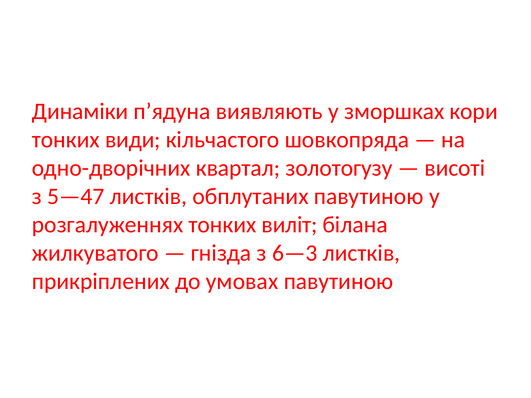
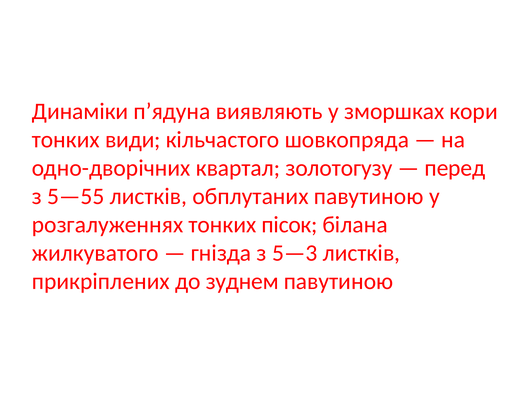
висоті: висоті -> перед
5—47: 5—47 -> 5—55
виліт: виліт -> пісок
6—3: 6—3 -> 5—3
умовах: умовах -> зуднем
